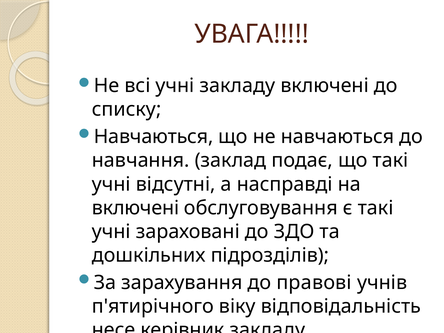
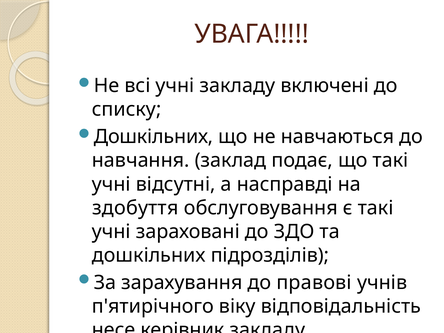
Навчаються at (154, 137): Навчаються -> Дошкільних
включені at (135, 208): включені -> здобуття
